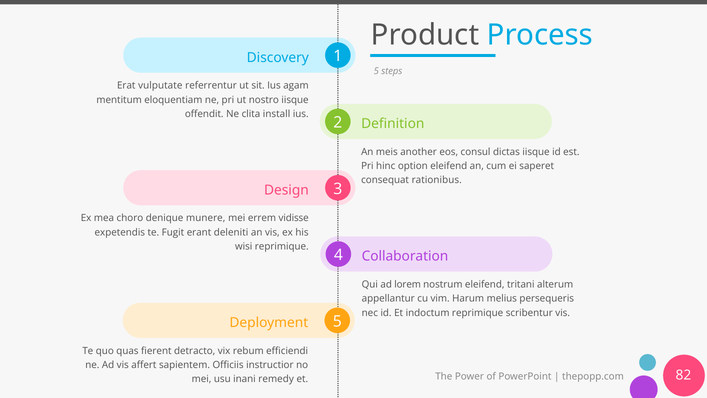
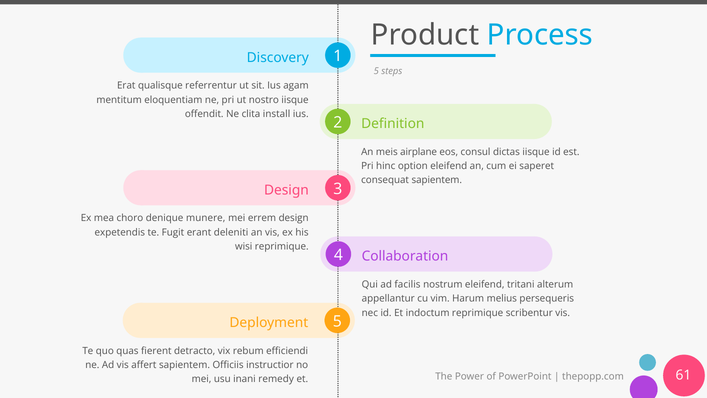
vulputate: vulputate -> qualisque
another: another -> airplane
consequat rationibus: rationibus -> sapientem
errem vidisse: vidisse -> design
lorem: lorem -> facilis
82: 82 -> 61
